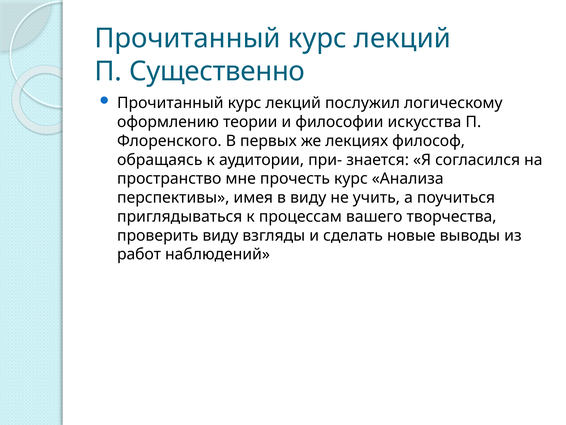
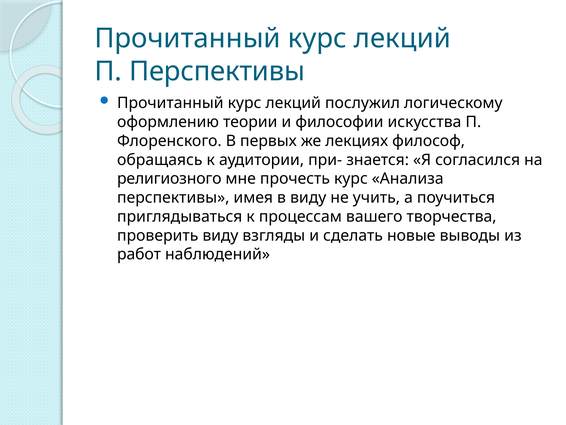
П Существенно: Существенно -> Перспективы
пространство: пространство -> религиозного
